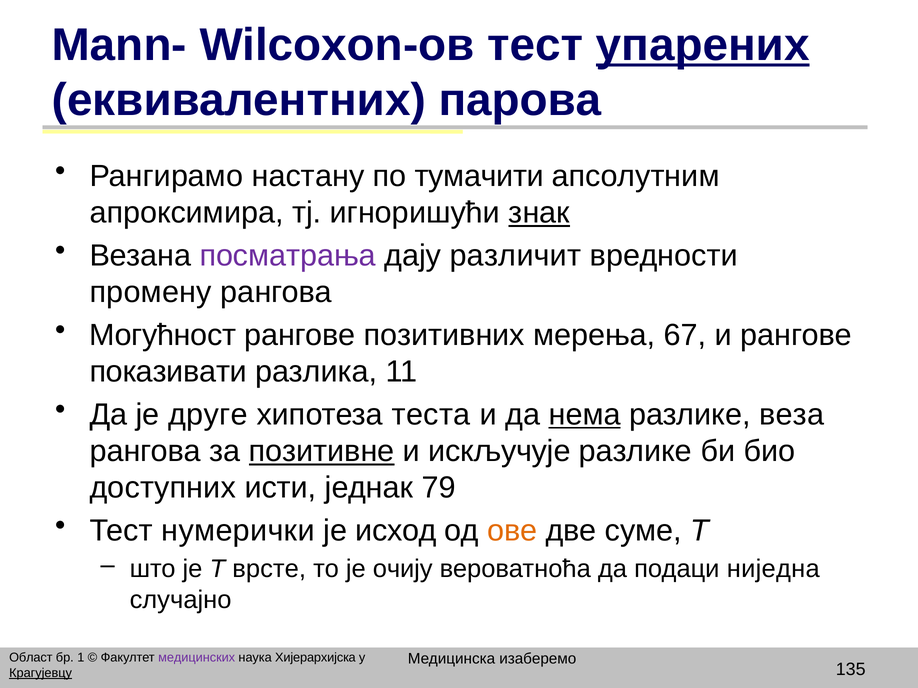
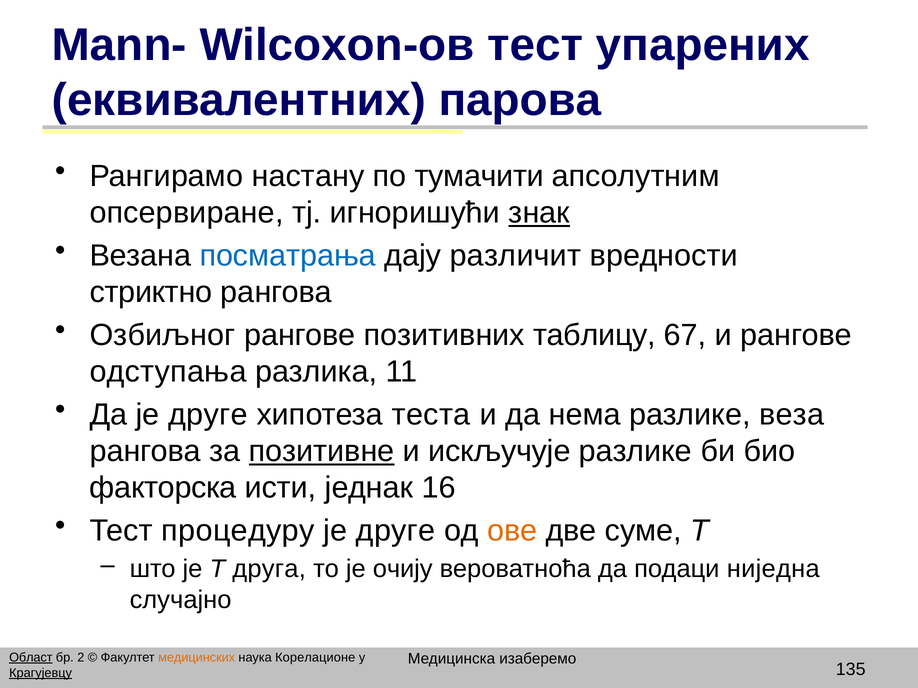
упарених underline: present -> none
апроксимира: апроксимира -> опсервиране
посматрања colour: purple -> blue
промену: промену -> стриктно
Могућност: Могућност -> Озбиљног
мерења: мерења -> таблицу
показивати: показивати -> одступања
нема underline: present -> none
доступних: доступних -> факторска
79: 79 -> 16
нумерички: нумерички -> процедуру
исход at (396, 531): исход -> друге
врсте: врсте -> друга
Област underline: none -> present
1: 1 -> 2
медицинских colour: purple -> orange
Хијерархијска: Хијерархијска -> Корелационе
